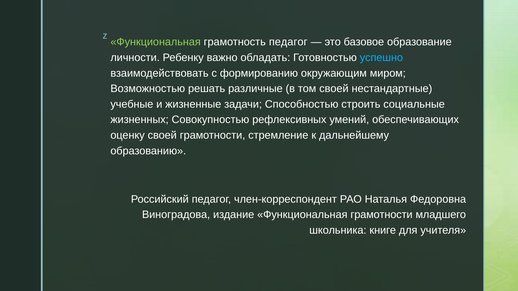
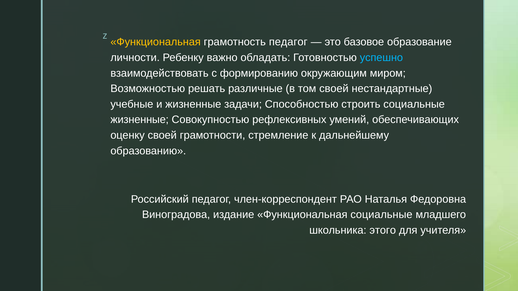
Функциональная at (156, 42) colour: light green -> yellow
жизненных at (140, 120): жизненных -> жизненные
Функциональная грамотности: грамотности -> социальные
книге: книге -> этого
